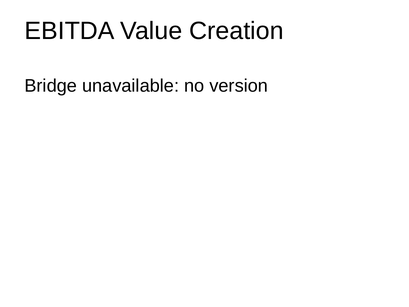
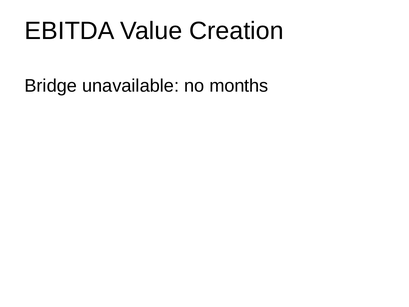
version: version -> months
